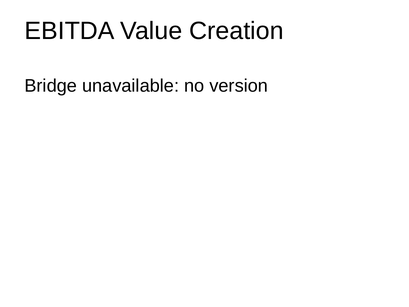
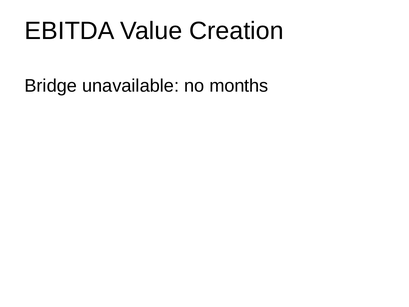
version: version -> months
